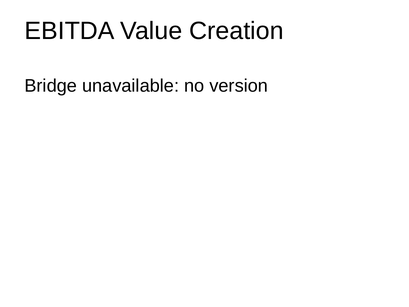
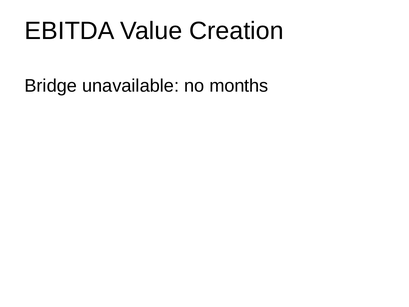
version: version -> months
